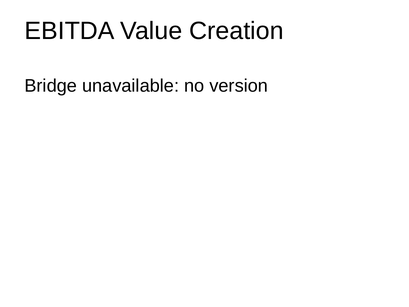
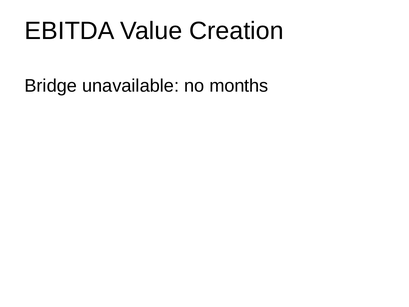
version: version -> months
